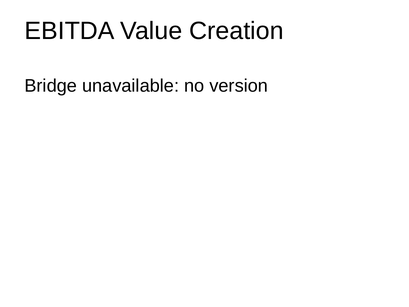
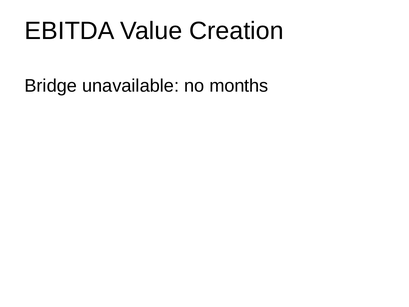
version: version -> months
